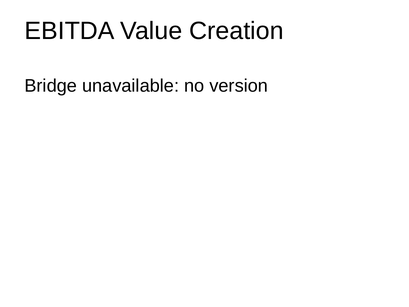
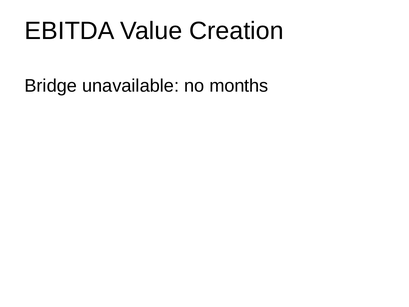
version: version -> months
